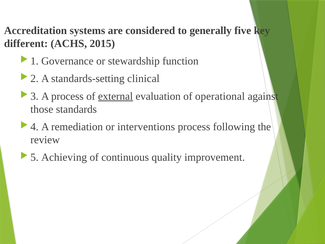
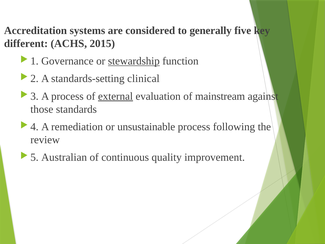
stewardship underline: none -> present
operational: operational -> mainstream
interventions: interventions -> unsustainable
Achieving: Achieving -> Australian
